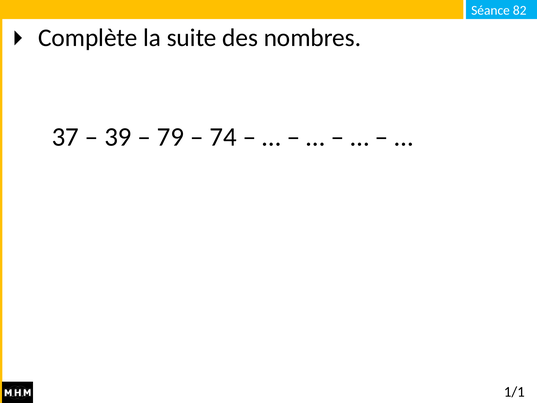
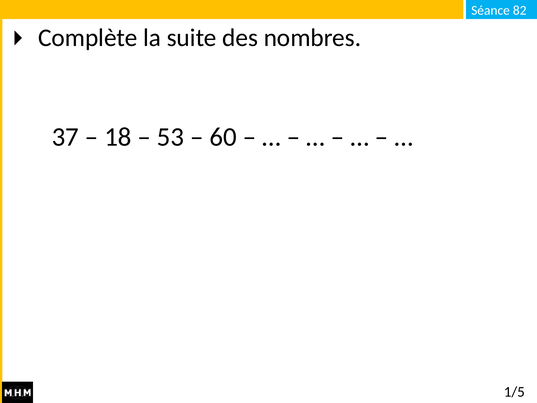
39: 39 -> 18
79: 79 -> 53
74: 74 -> 60
1/1: 1/1 -> 1/5
